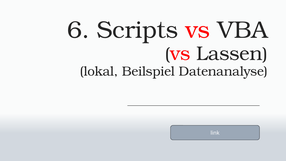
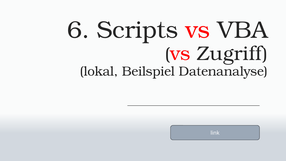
Lassen: Lassen -> Zugriff
